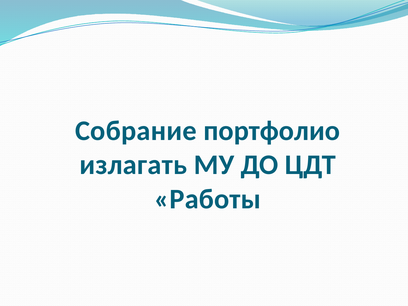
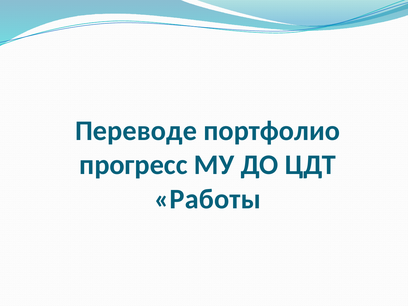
Собрание: Собрание -> Переводе
излагать: излагать -> прогресс
